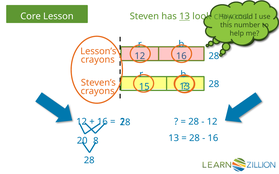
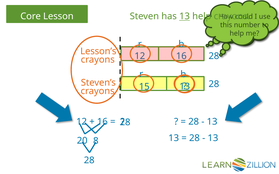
13 look: look -> help
12 at (212, 122): 12 -> 13
16 at (213, 138): 16 -> 13
